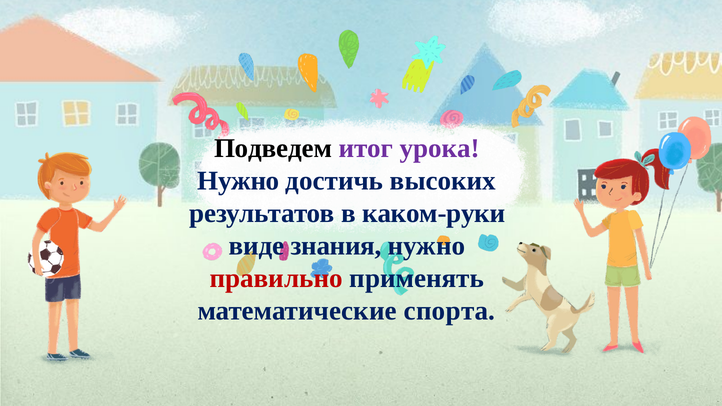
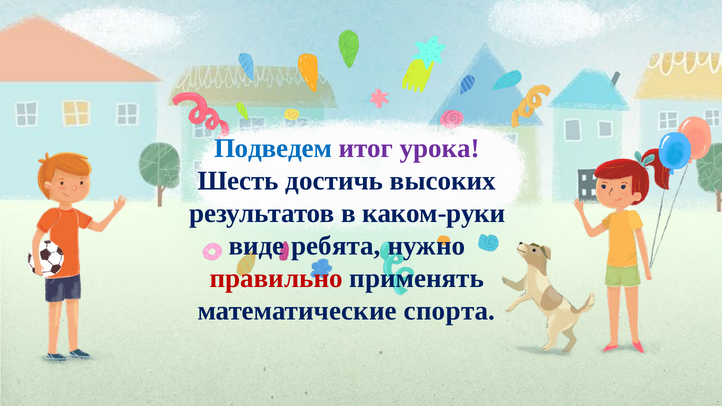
Подведем colour: black -> blue
Нужно at (238, 181): Нужно -> Шесть
знания: знания -> ребята
